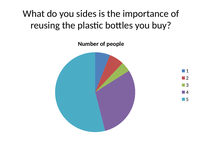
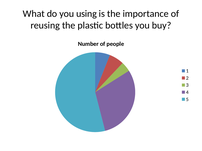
sides: sides -> using
